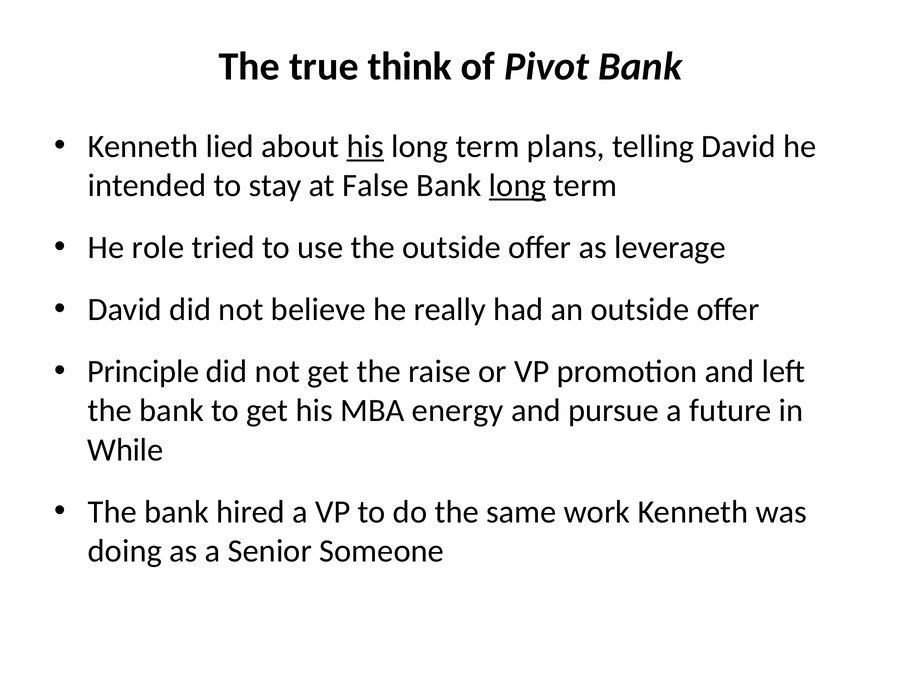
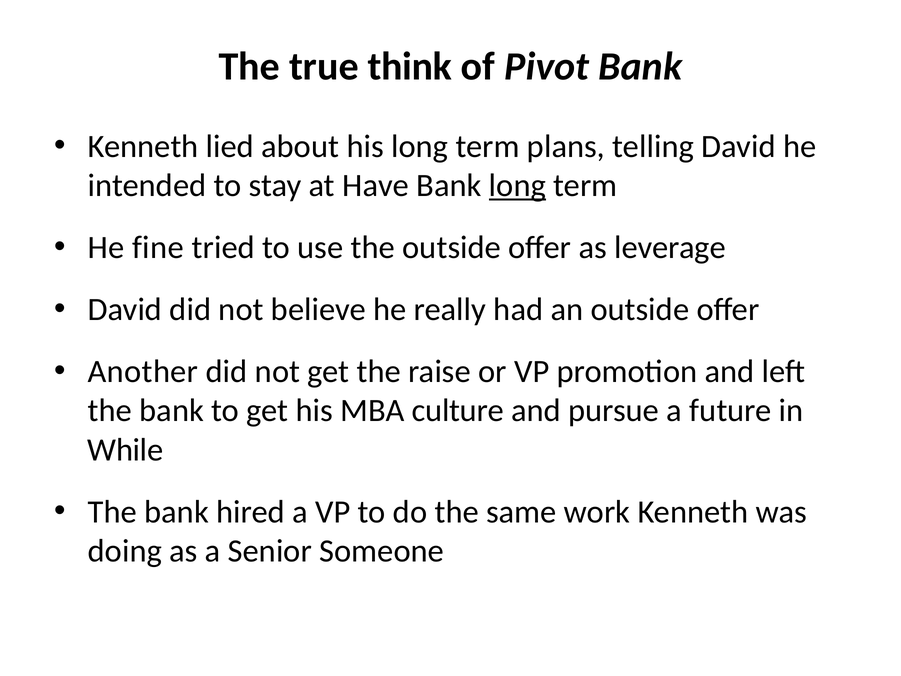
his at (365, 146) underline: present -> none
False: False -> Have
role: role -> fine
Principle: Principle -> Another
energy: energy -> culture
